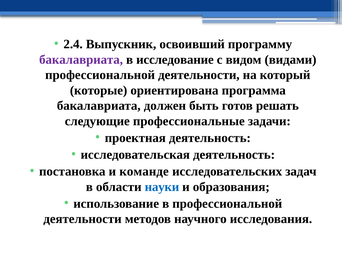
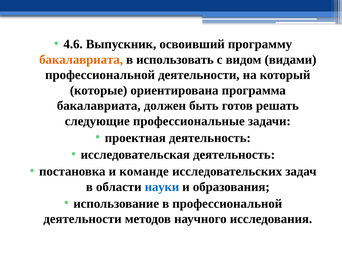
2.4: 2.4 -> 4.6
бакалавриата at (81, 60) colour: purple -> orange
исследование: исследование -> использовать
